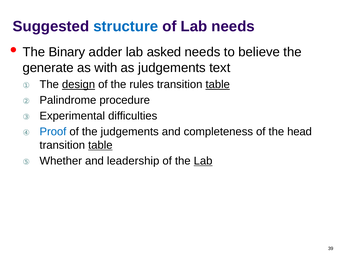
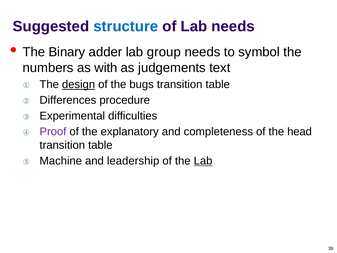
asked: asked -> group
believe: believe -> symbol
generate: generate -> numbers
rules: rules -> bugs
table at (218, 84) underline: present -> none
Palindrome: Palindrome -> Differences
Proof colour: blue -> purple
the judgements: judgements -> explanatory
table at (100, 145) underline: present -> none
Whether: Whether -> Machine
